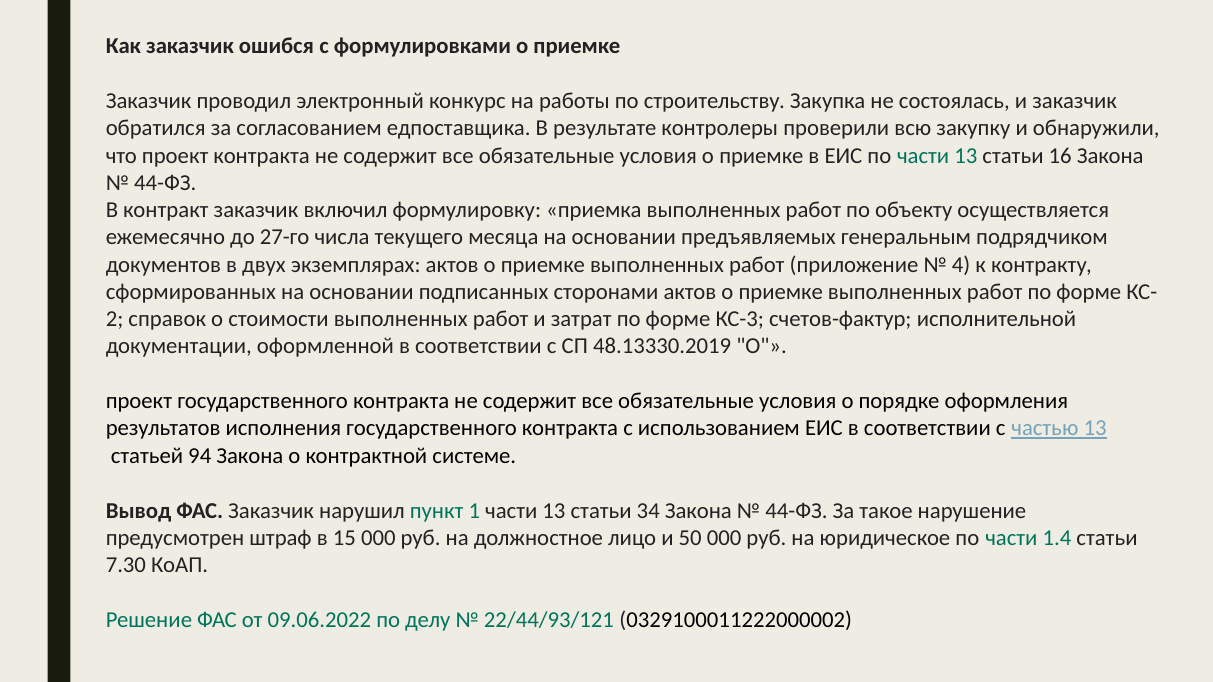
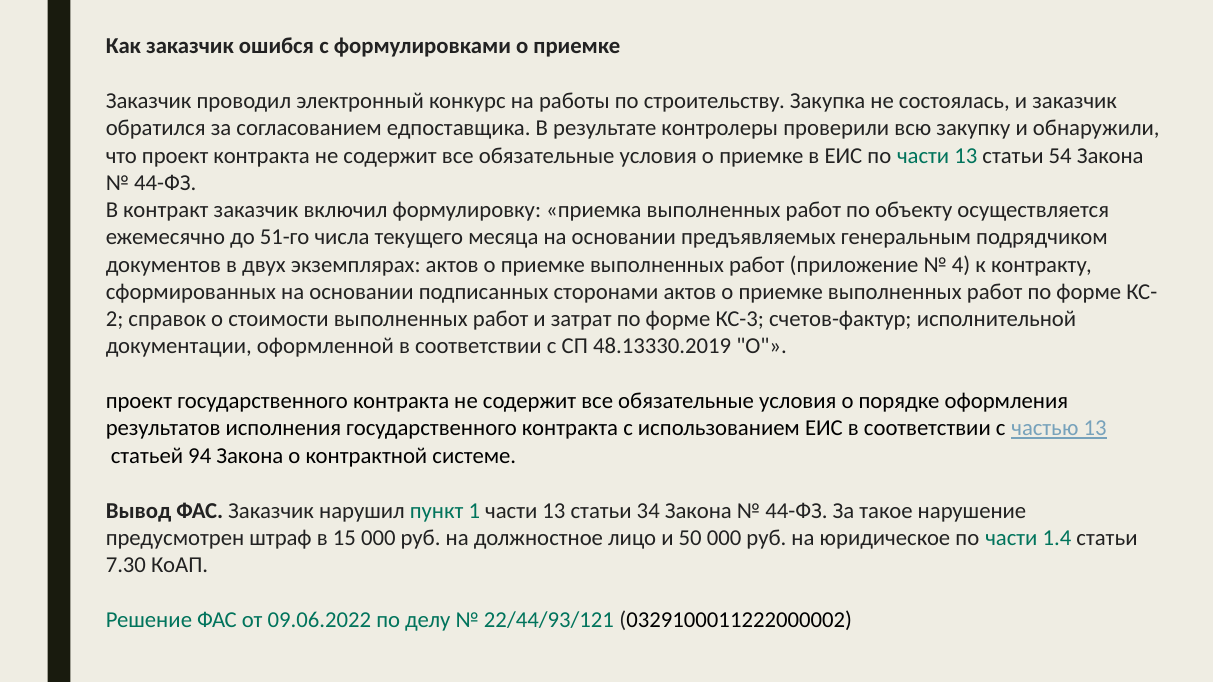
16: 16 -> 54
27-го: 27-го -> 51-го
